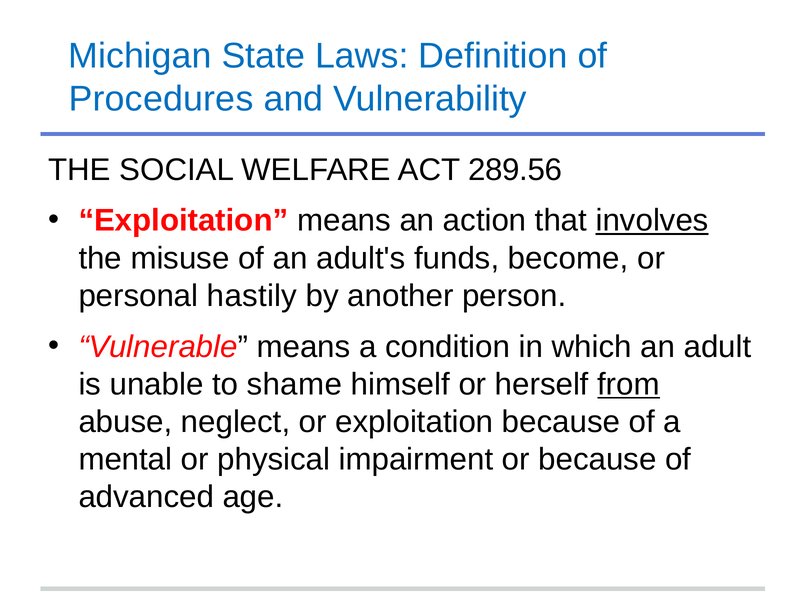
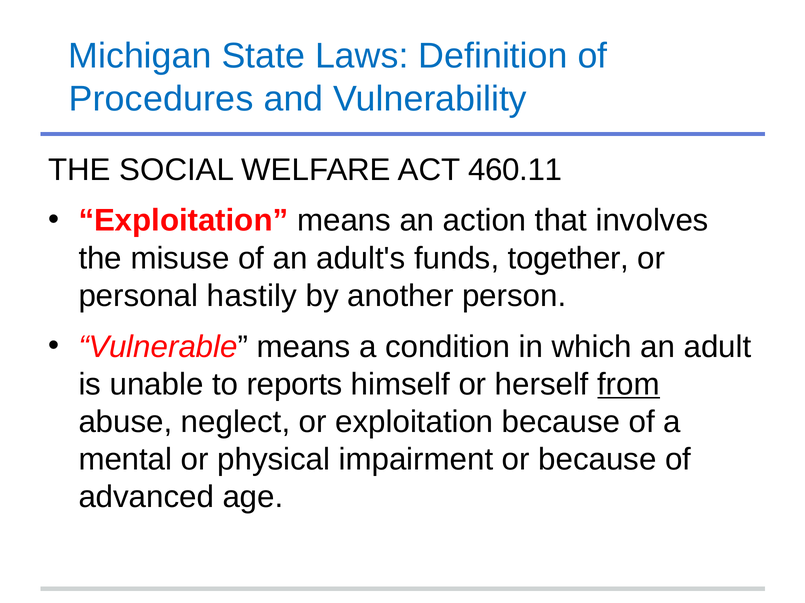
289.56: 289.56 -> 460.11
involves underline: present -> none
become: become -> together
shame: shame -> reports
